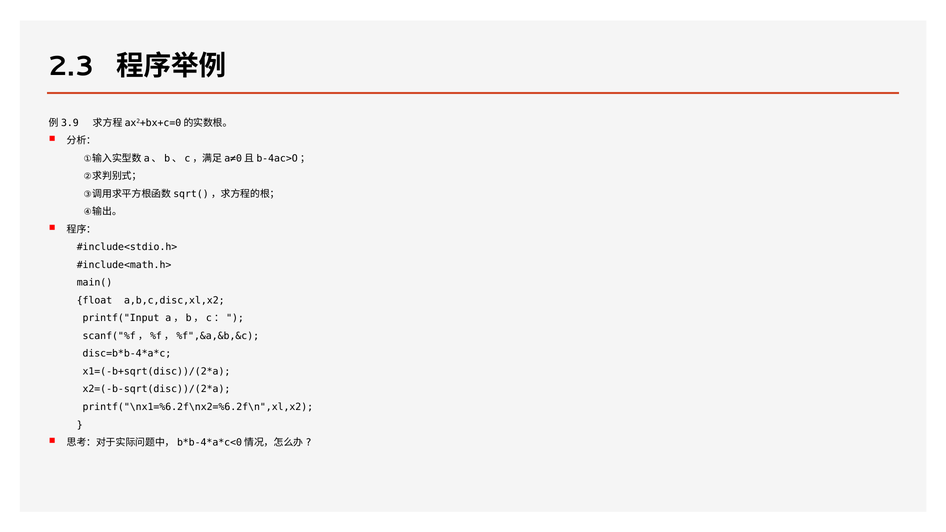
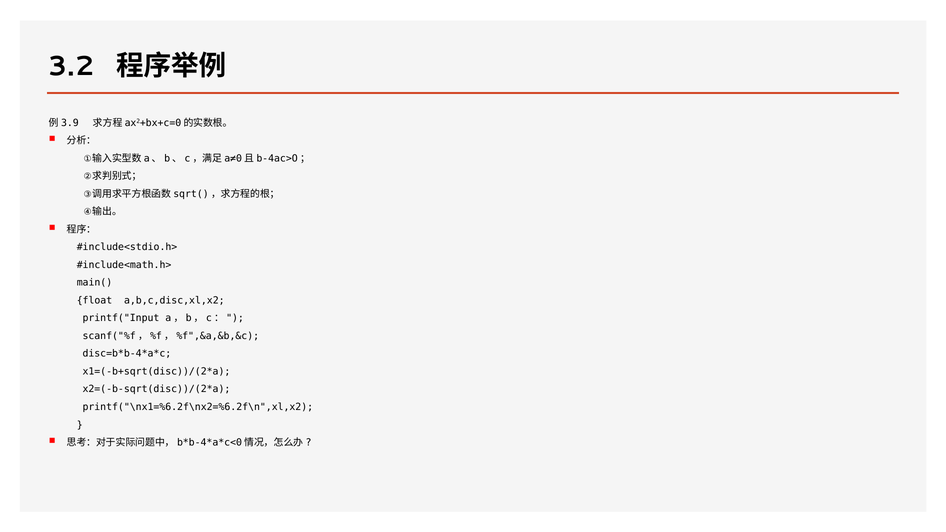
2.3: 2.3 -> 3.2
